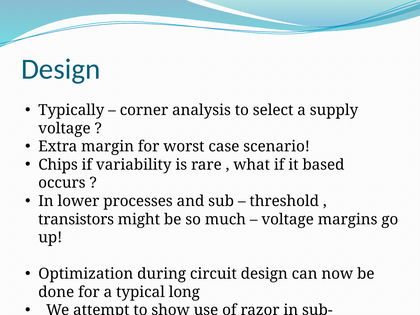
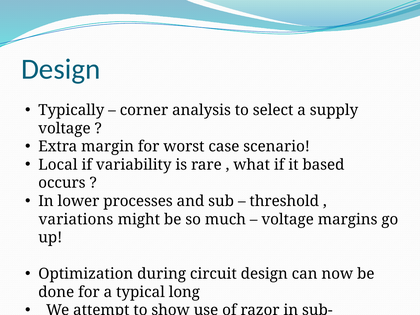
Chips: Chips -> Local
transistors: transistors -> variations
